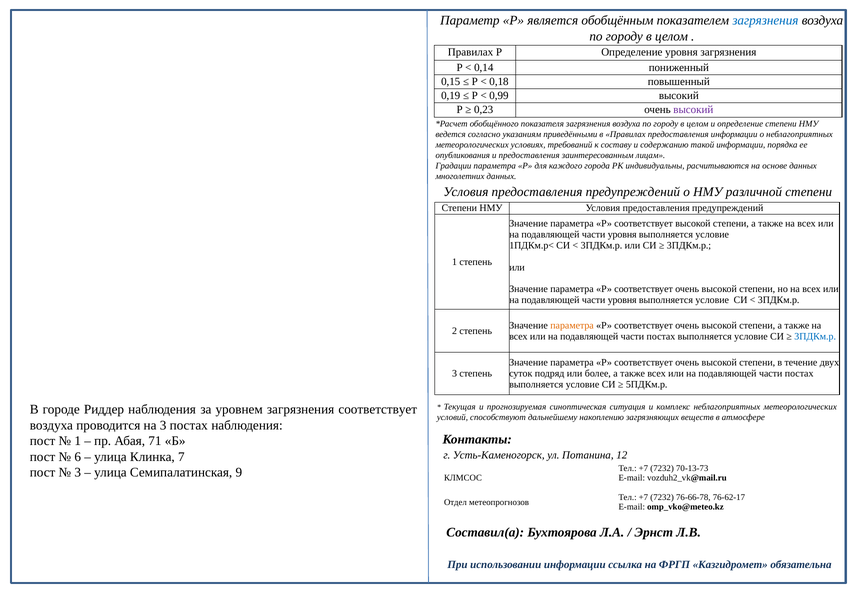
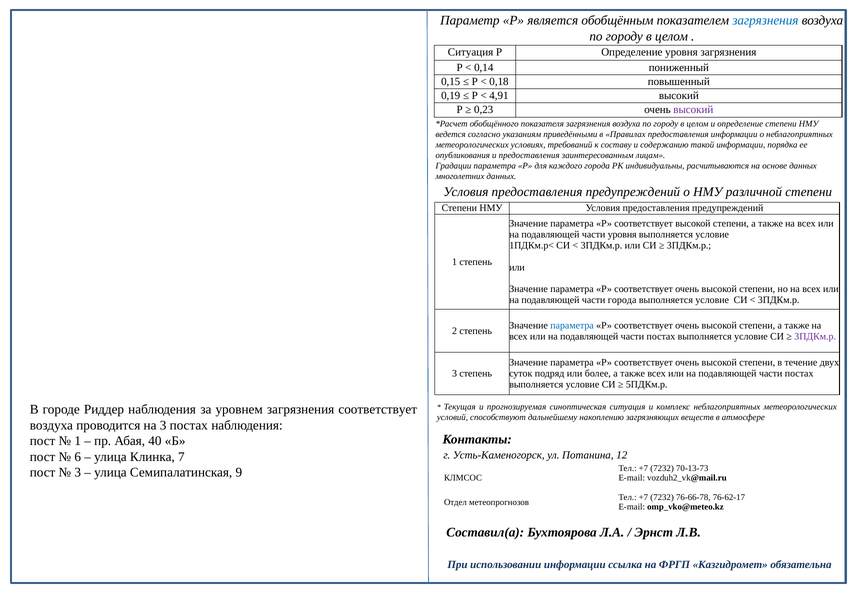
Правилах at (471, 52): Правилах -> Ситуация
0,99: 0,99 -> 4,91
уровня at (622, 300): уровня -> города
параметра at (572, 325) colour: orange -> blue
3ПДКм.р at (815, 336) colour: blue -> purple
71: 71 -> 40
